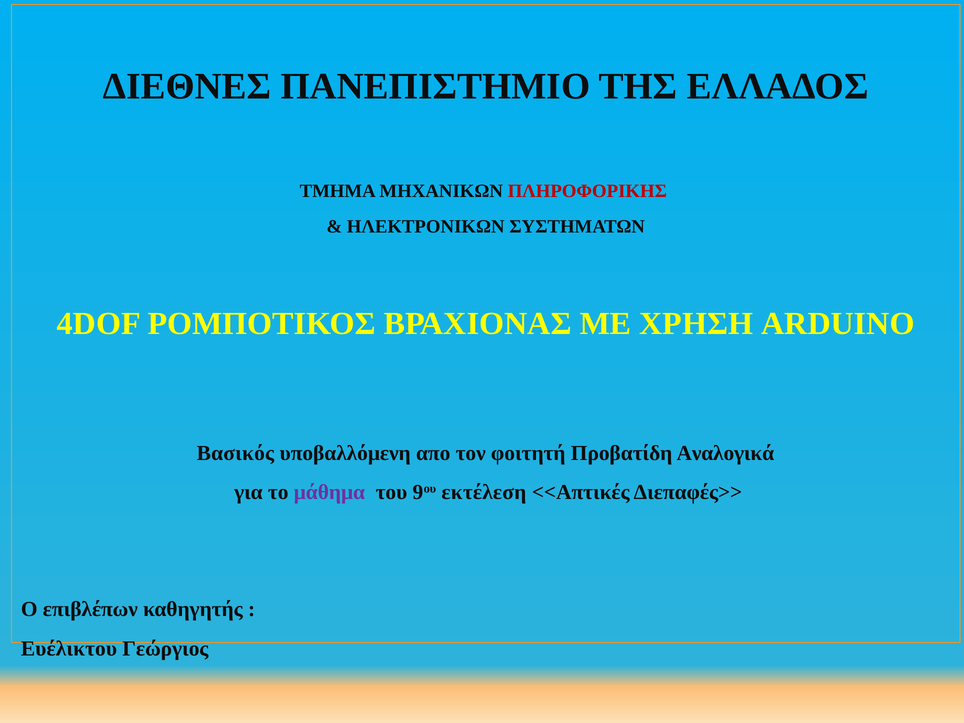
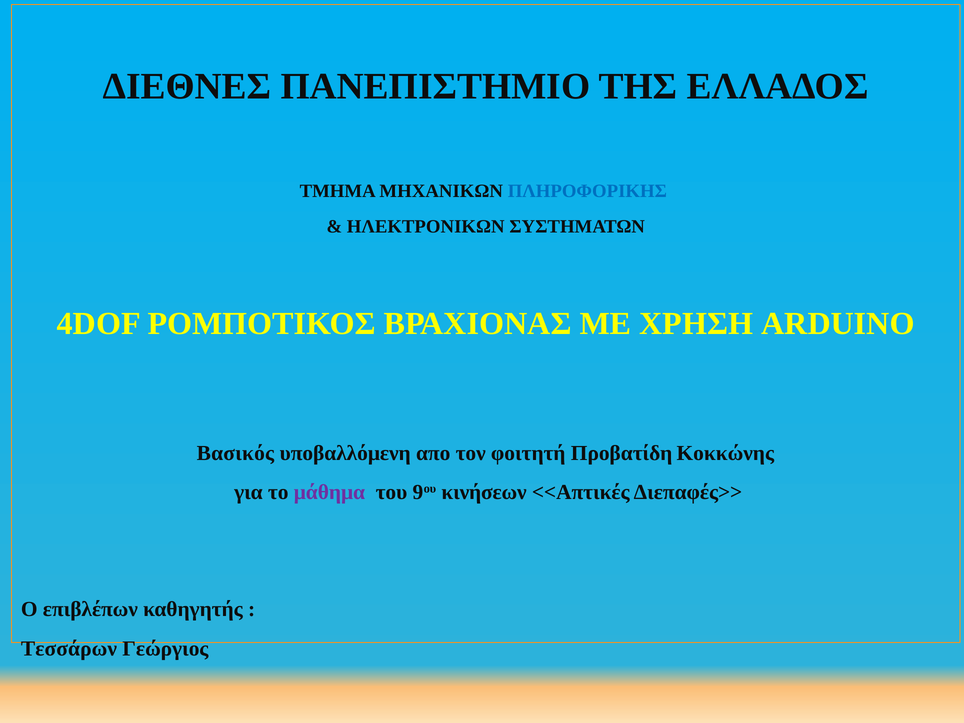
ΠΛΗΡΟΦΟΡΙΚΗΣ colour: red -> blue
Αναλογικά: Αναλογικά -> Κοκκώνης
εκτέλεση: εκτέλεση -> κινήσεων
Ευέλικτου: Ευέλικτου -> Τεσσάρων
